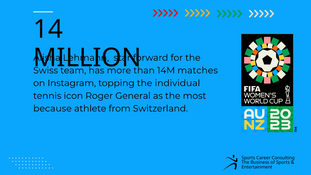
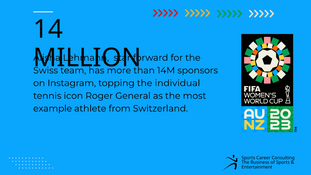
matches: matches -> sponsors
because: because -> example
